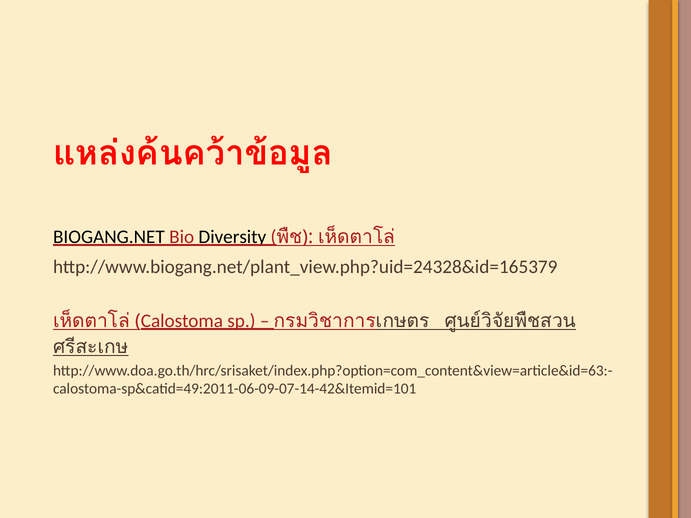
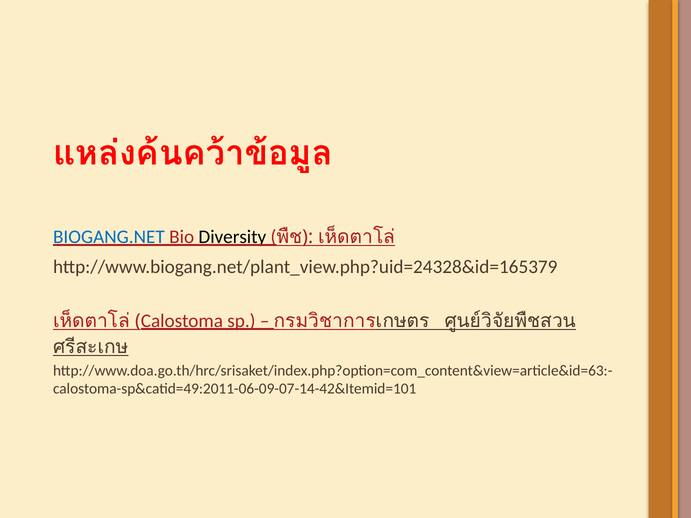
BIOGANG.NET colour: black -> blue
